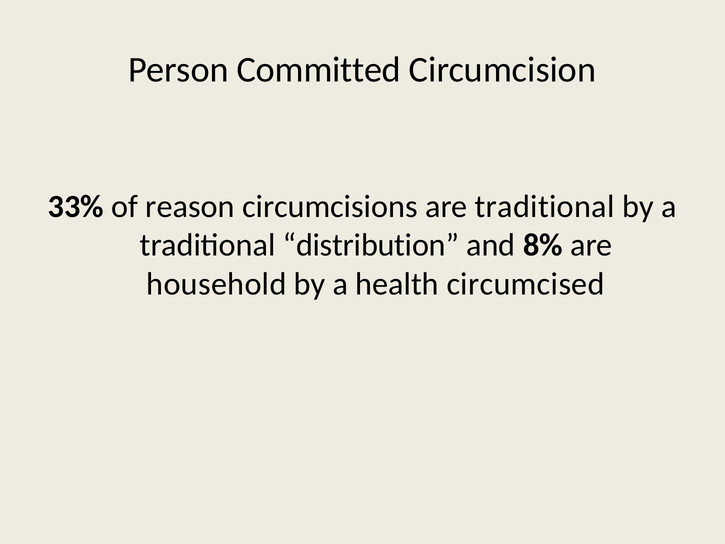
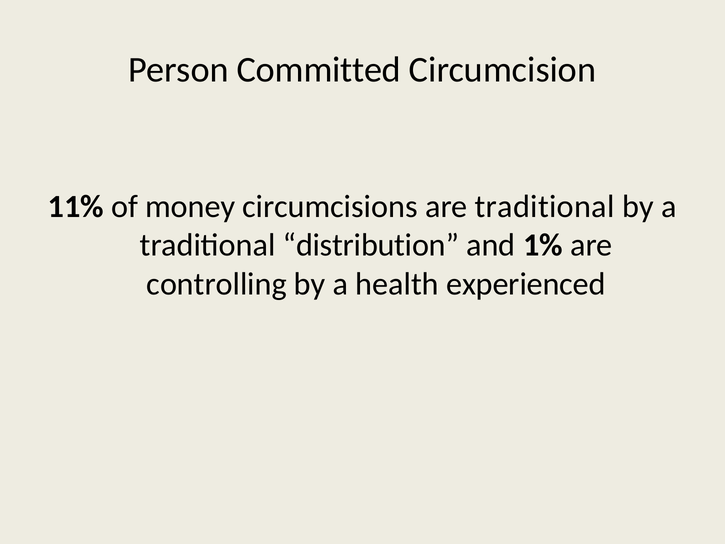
33%: 33% -> 11%
reason: reason -> money
8%: 8% -> 1%
household: household -> controlling
circumcised: circumcised -> experienced
